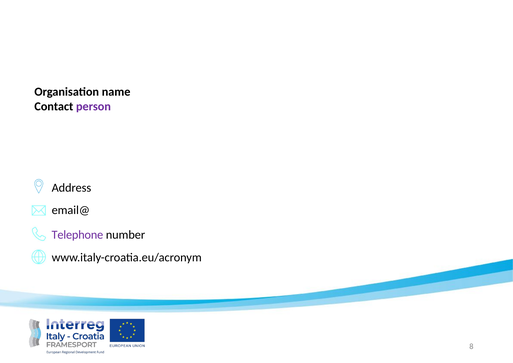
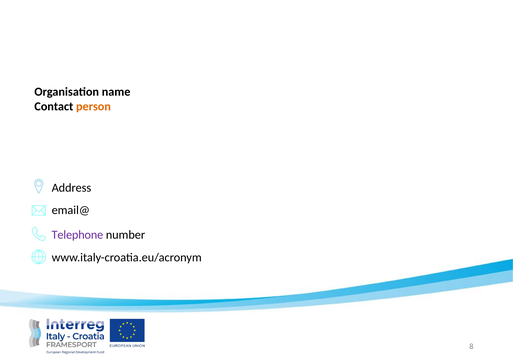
person colour: purple -> orange
